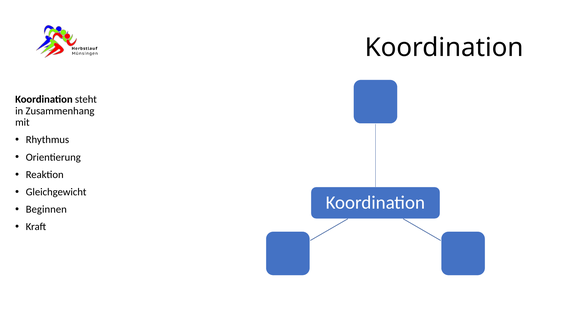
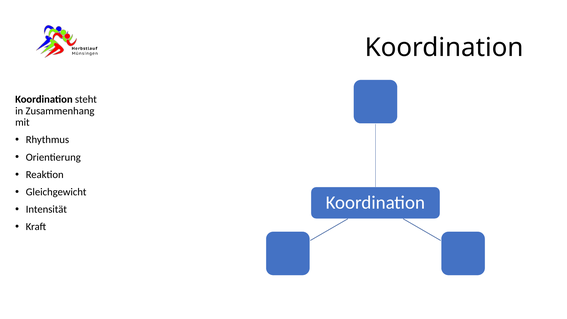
Beginnen: Beginnen -> Intensität
